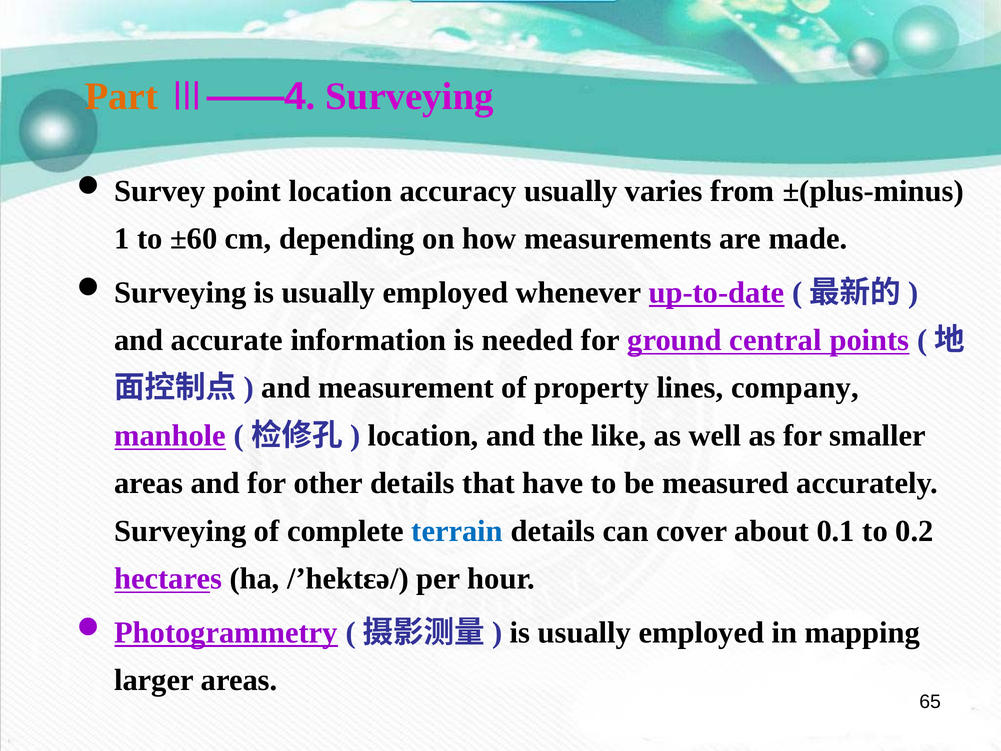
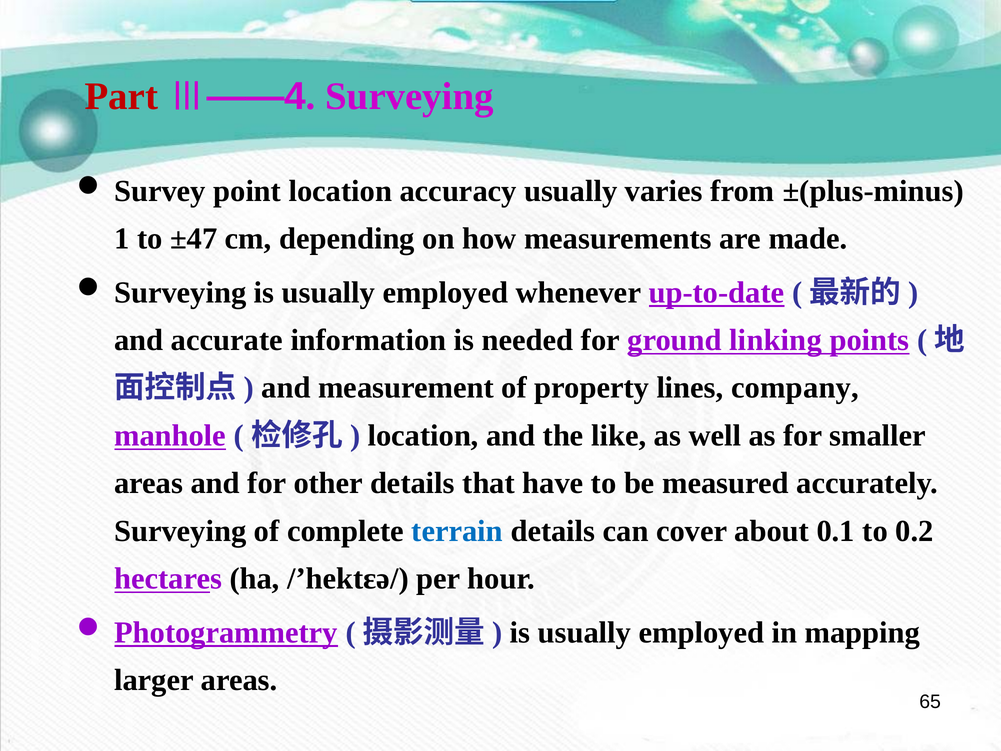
Part colour: orange -> red
±60: ±60 -> ±47
central: central -> linking
